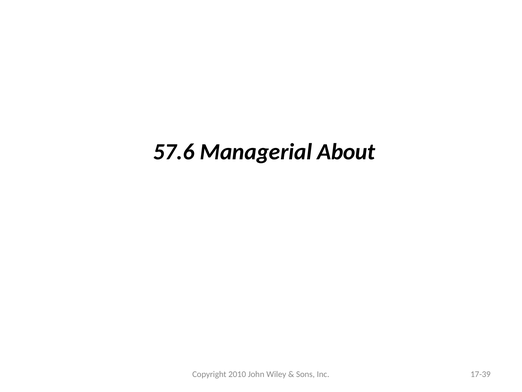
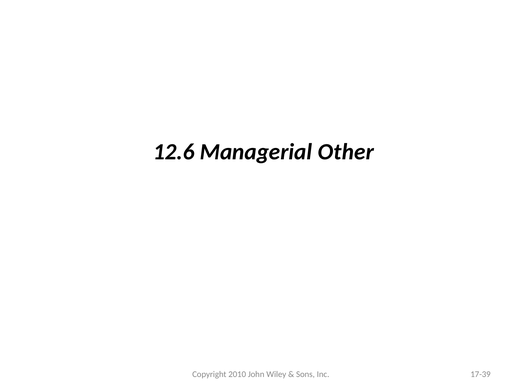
57.6: 57.6 -> 12.6
About: About -> Other
